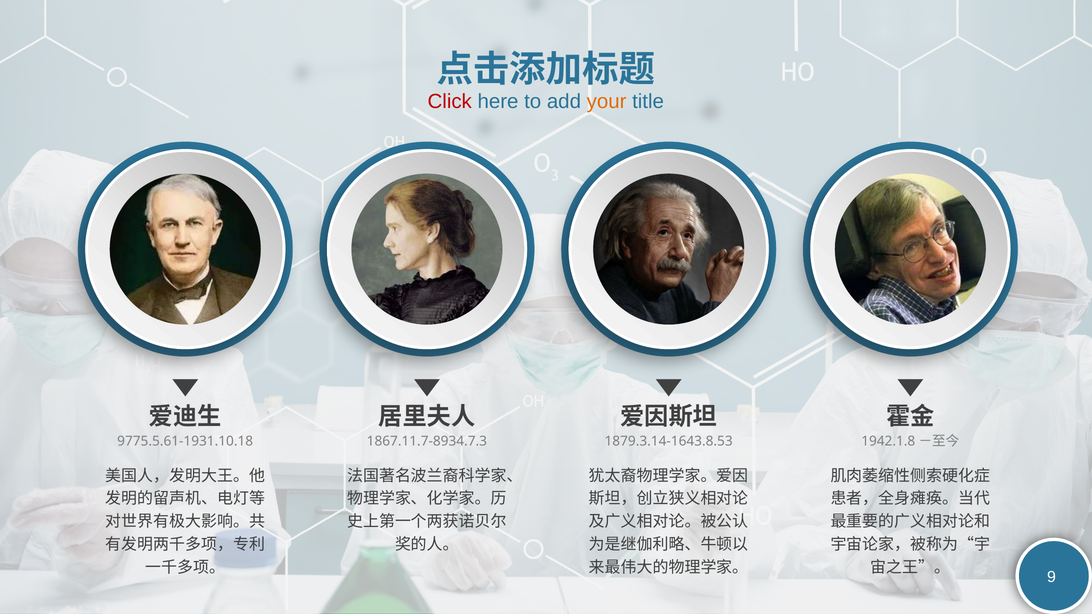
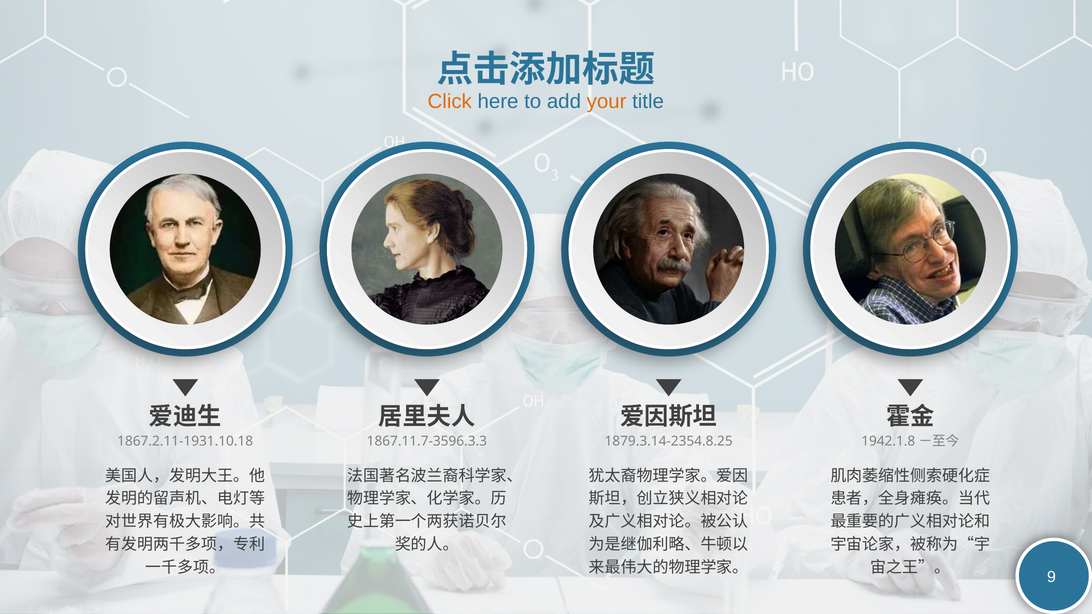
Click colour: red -> orange
9775.5.61-1931.10.18: 9775.5.61-1931.10.18 -> 1867.2.11-1931.10.18
1867.11.7-8934.7.3: 1867.11.7-8934.7.3 -> 1867.11.7-3596.3.3
1879.3.14-1643.8.53: 1879.3.14-1643.8.53 -> 1879.3.14-2354.8.25
